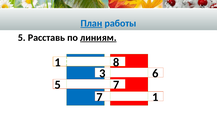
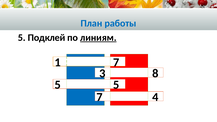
План underline: present -> none
Расставь: Расставь -> Подклей
1 8: 8 -> 7
6: 6 -> 8
5 7: 7 -> 5
7 1: 1 -> 4
